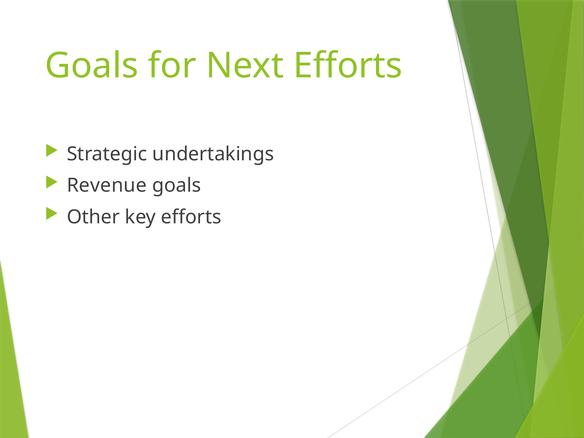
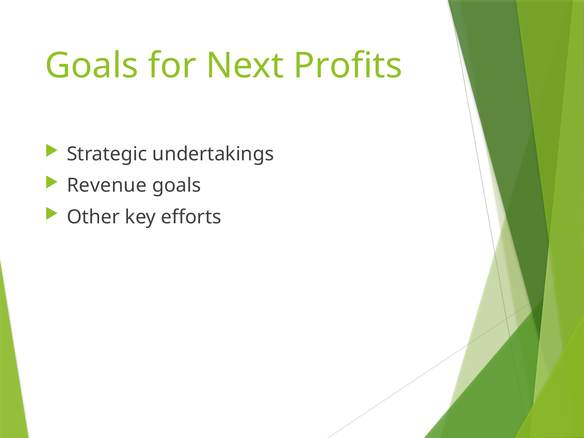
Next Efforts: Efforts -> Profits
